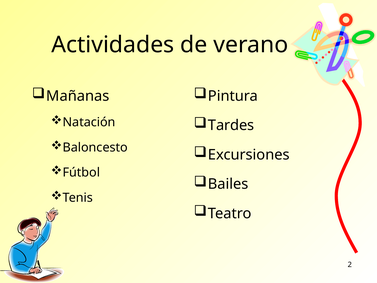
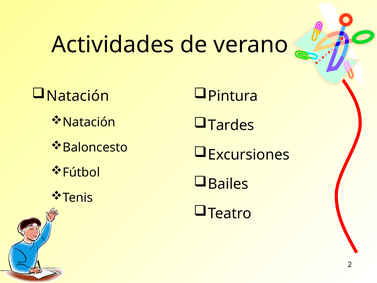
Mañanas at (78, 96): Mañanas -> Natación
